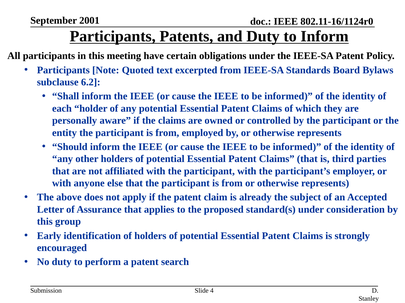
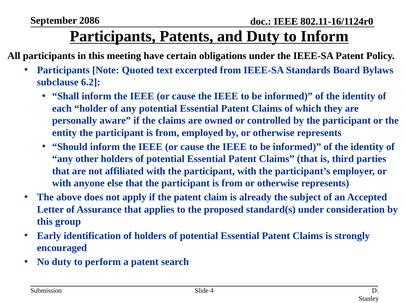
2001: 2001 -> 2086
